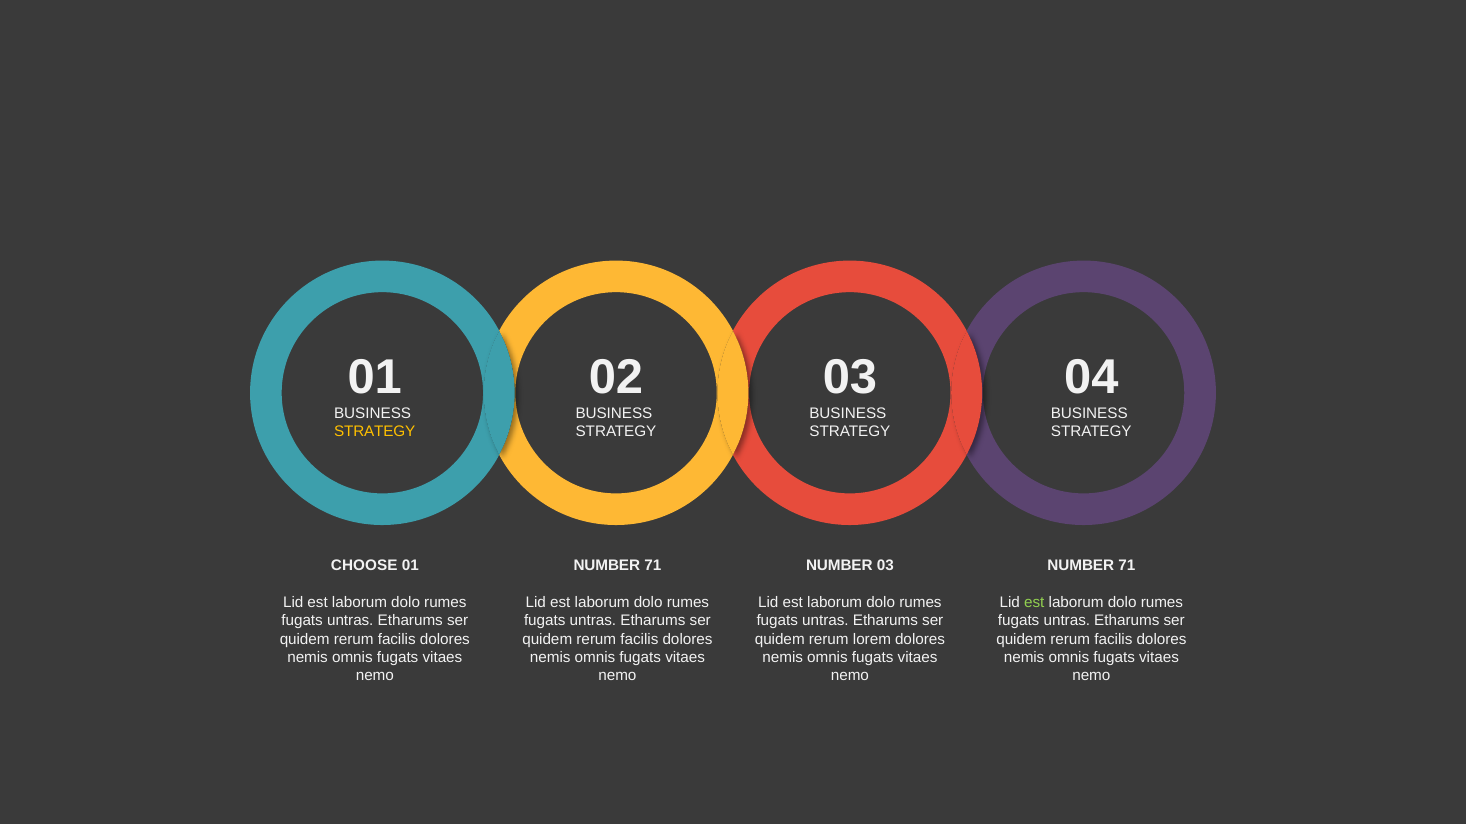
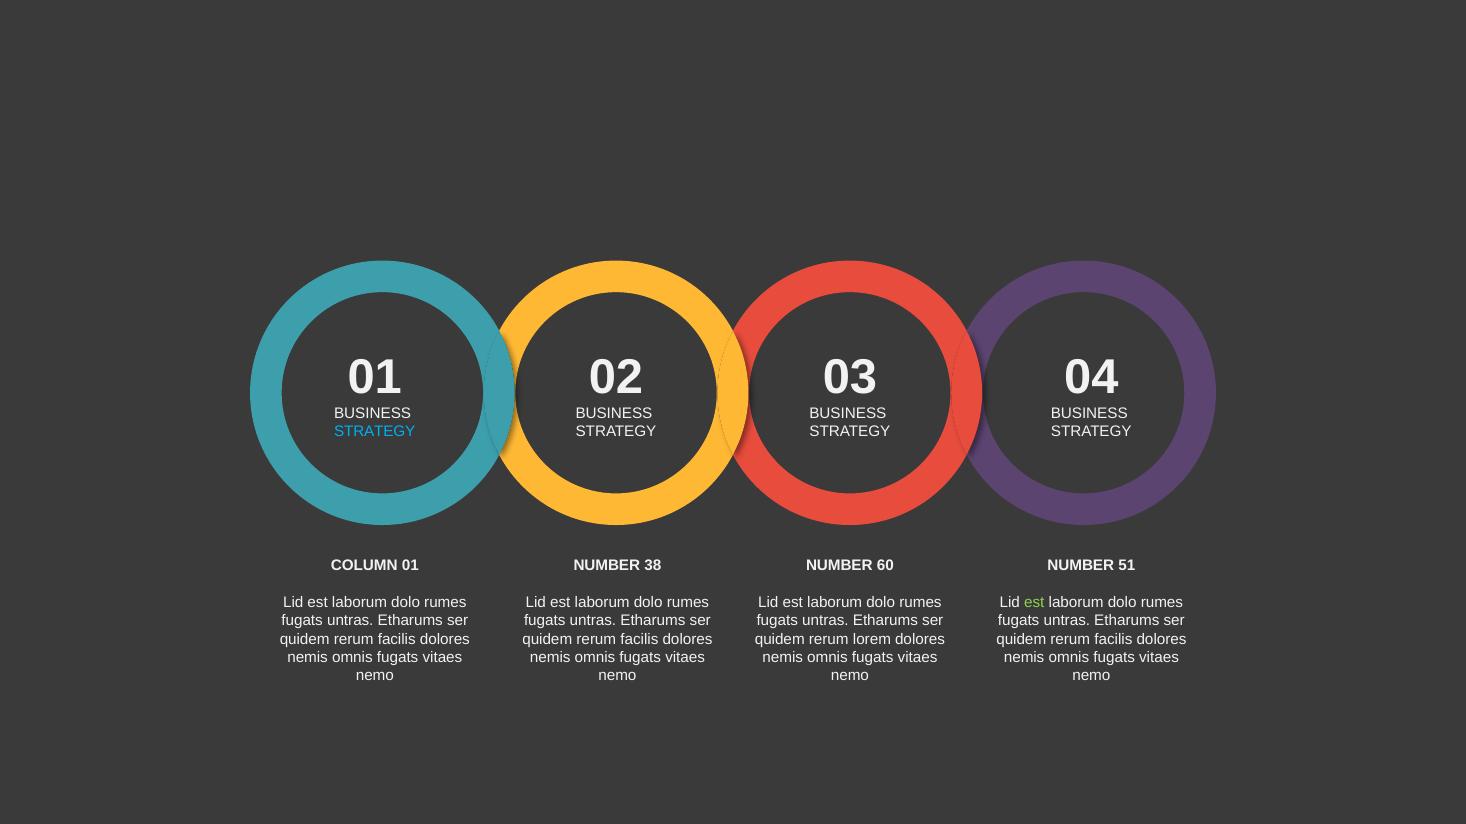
STRATEGY at (375, 432) colour: yellow -> light blue
CHOOSE: CHOOSE -> COLUMN
71 at (653, 566): 71 -> 38
NUMBER 03: 03 -> 60
71 at (1127, 566): 71 -> 51
